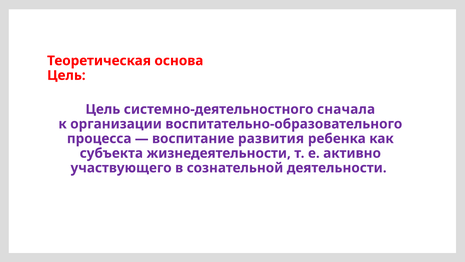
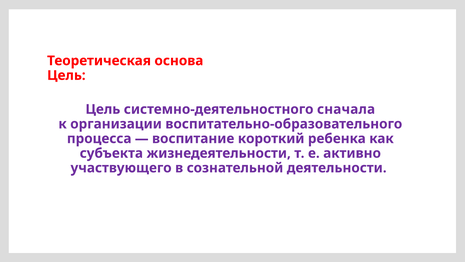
развития: развития -> короткий
